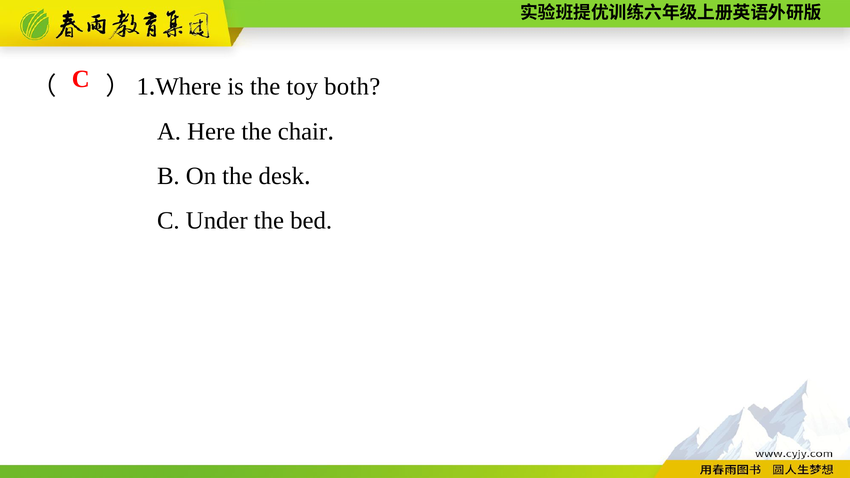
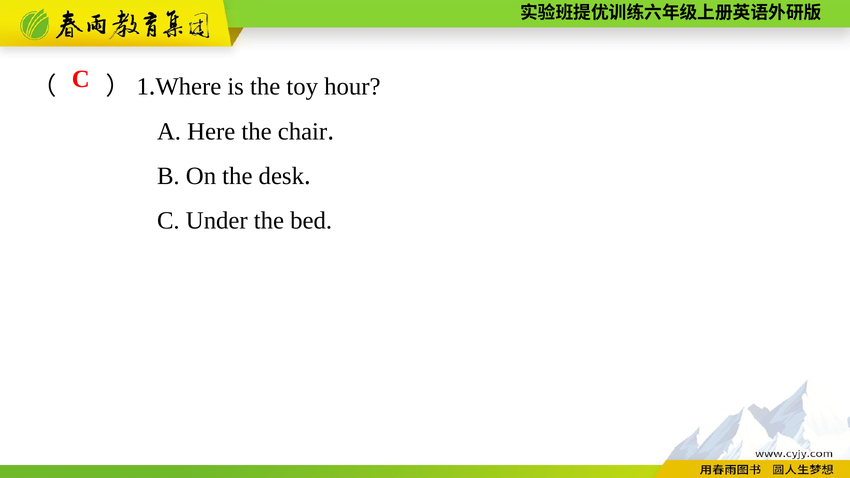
both: both -> hour
